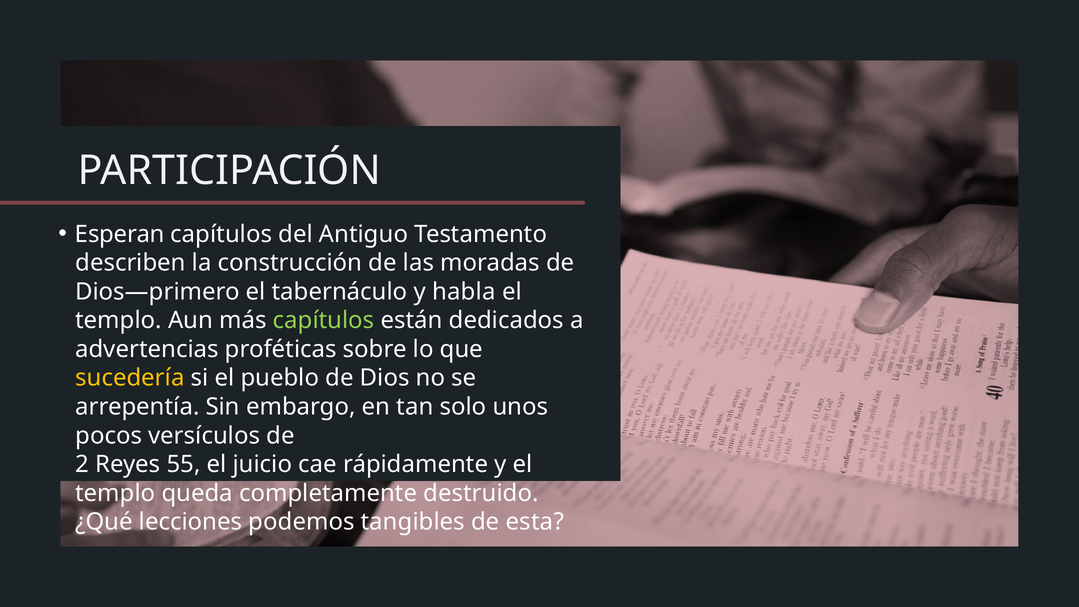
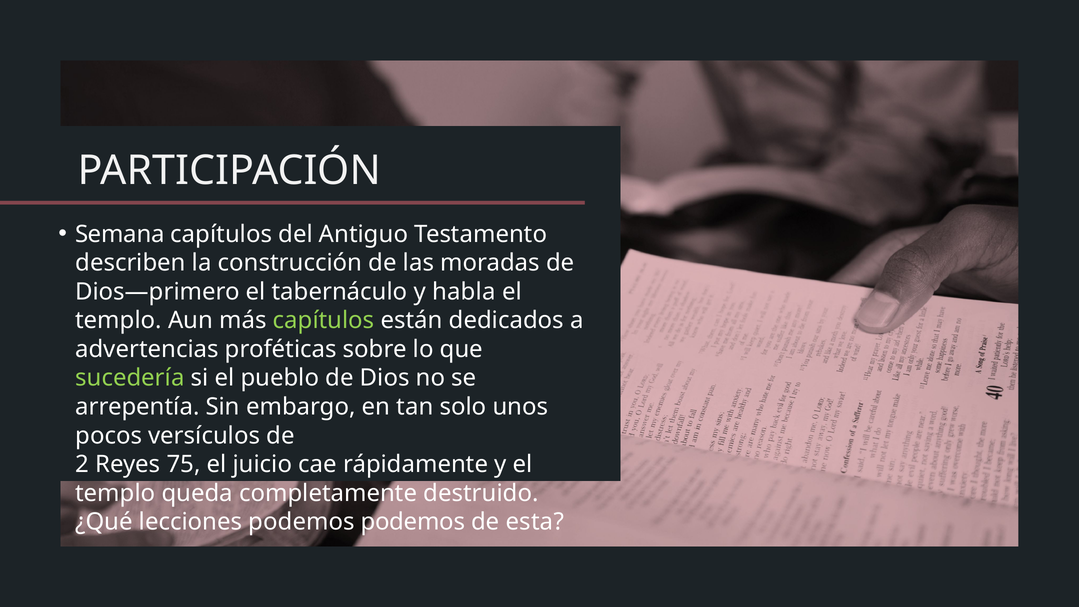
Esperan: Esperan -> Semana
sucedería colour: yellow -> light green
55: 55 -> 75
podemos tangibles: tangibles -> podemos
